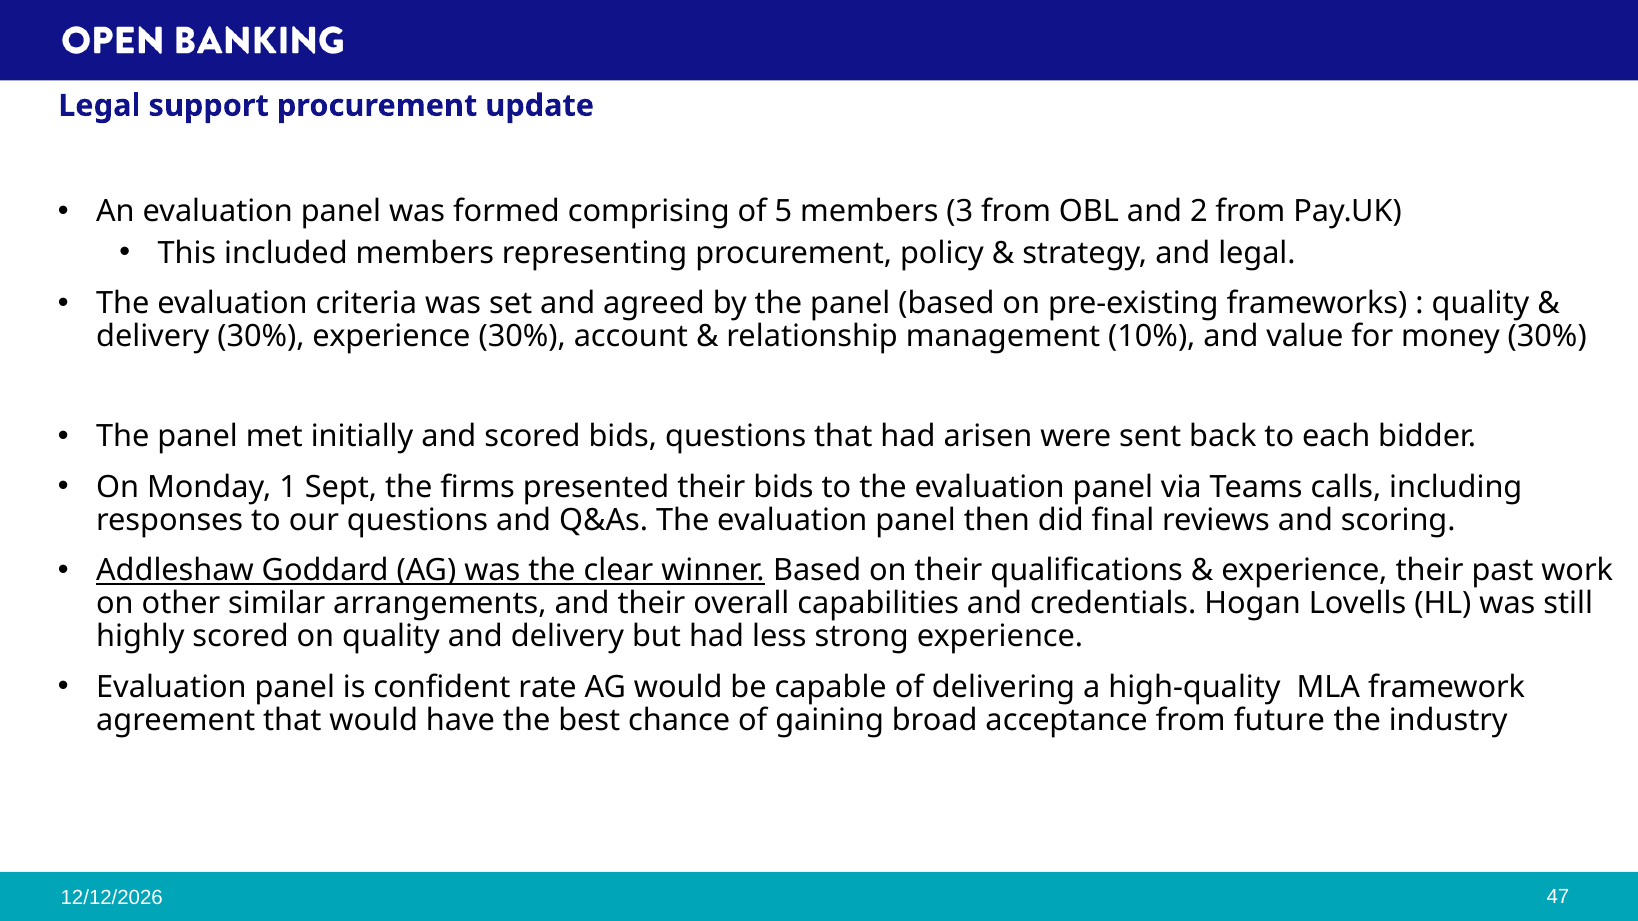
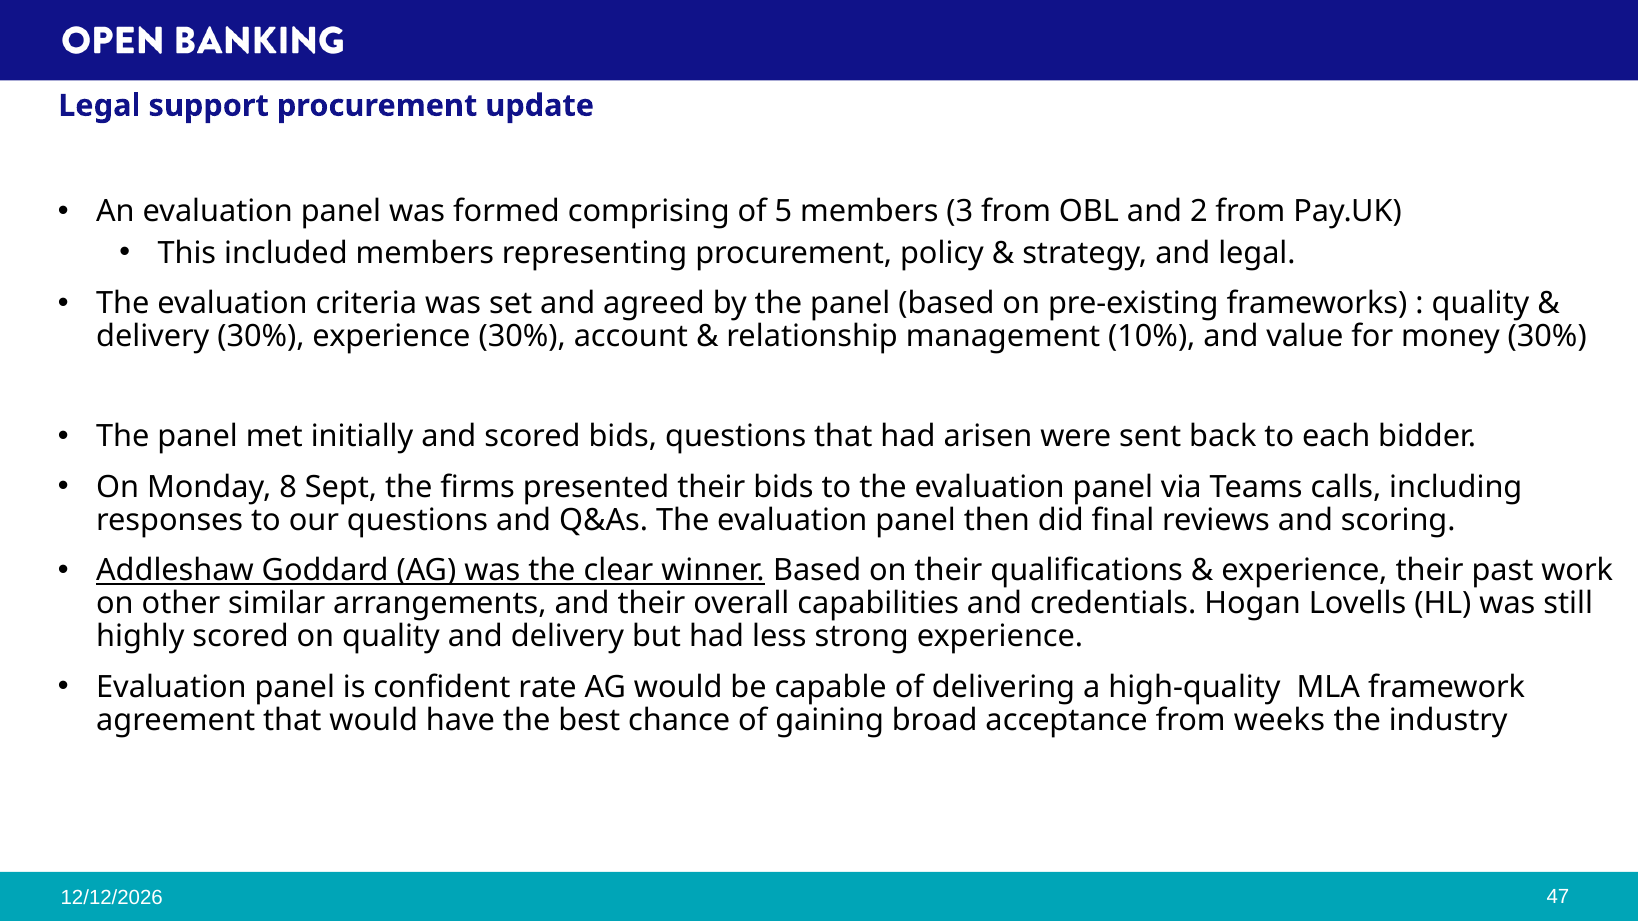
1: 1 -> 8
future: future -> weeks
